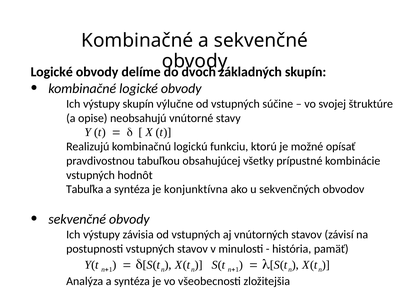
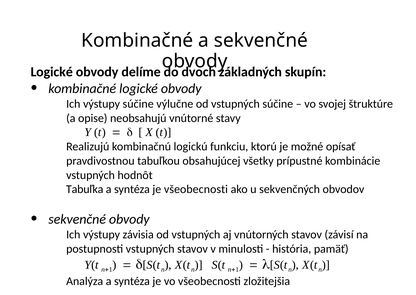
výstupy skupín: skupín -> súčine
je konjunktívna: konjunktívna -> všeobecnosti
